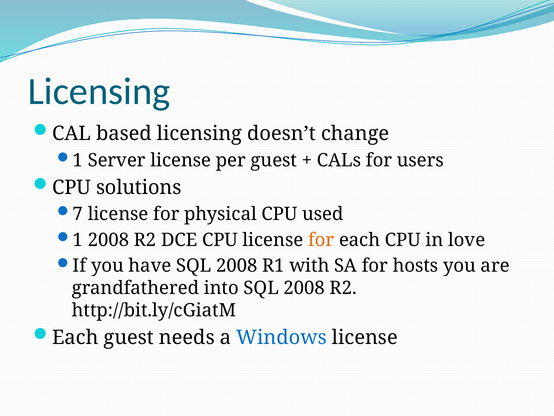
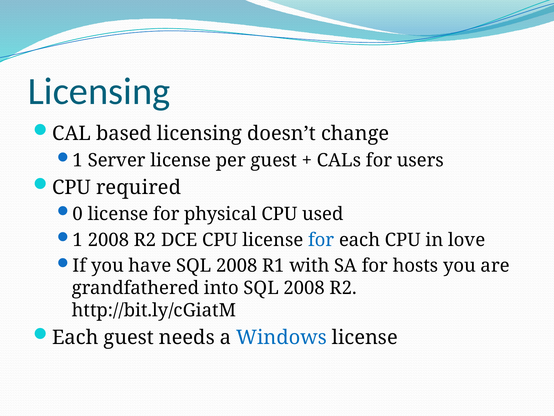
solutions: solutions -> required
7: 7 -> 0
for at (321, 240) colour: orange -> blue
